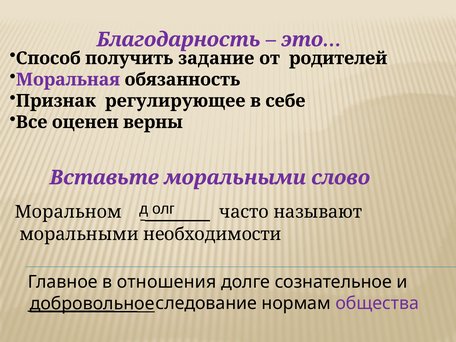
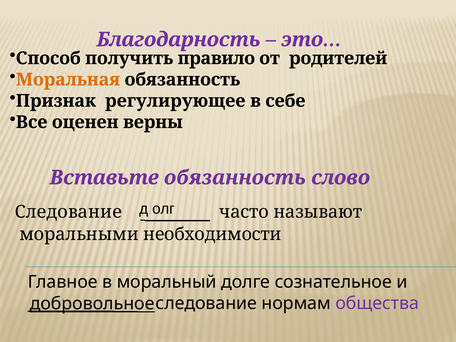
задание: задание -> правило
Моральная colour: purple -> orange
Вставьте моральными: моральными -> обязанность
Моральном at (68, 212): Моральном -> Следование
отношения: отношения -> моральный
